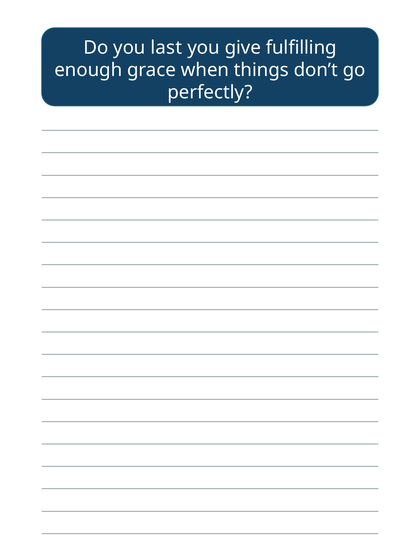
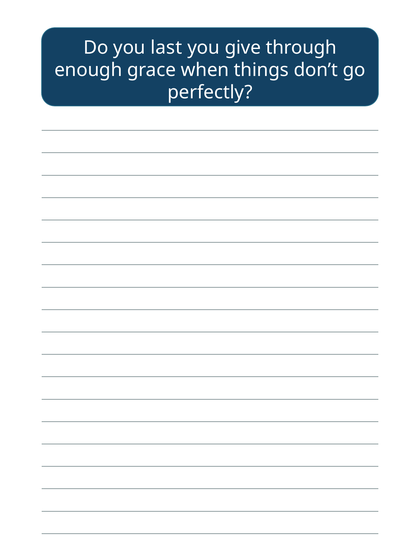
fulfilling: fulfilling -> through
